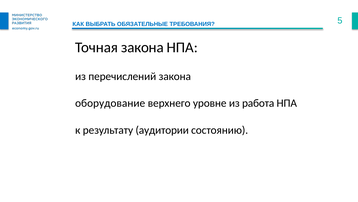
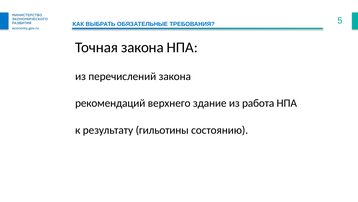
оборудование: оборудование -> рекомендаций
уровне: уровне -> здание
аудитории: аудитории -> гильотины
